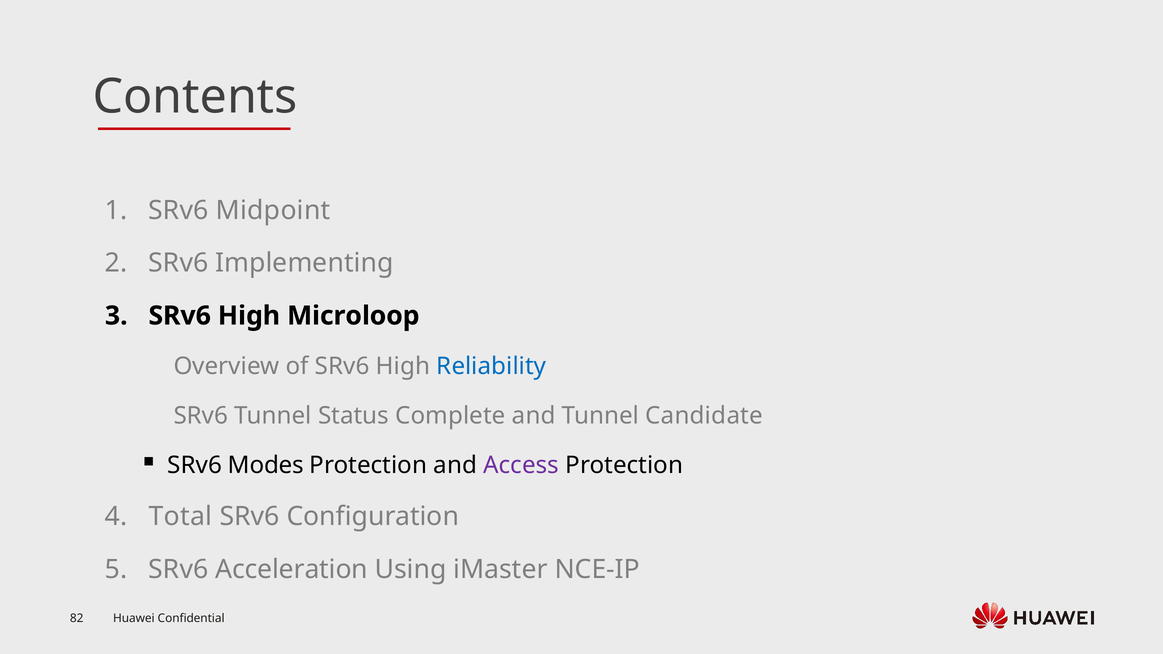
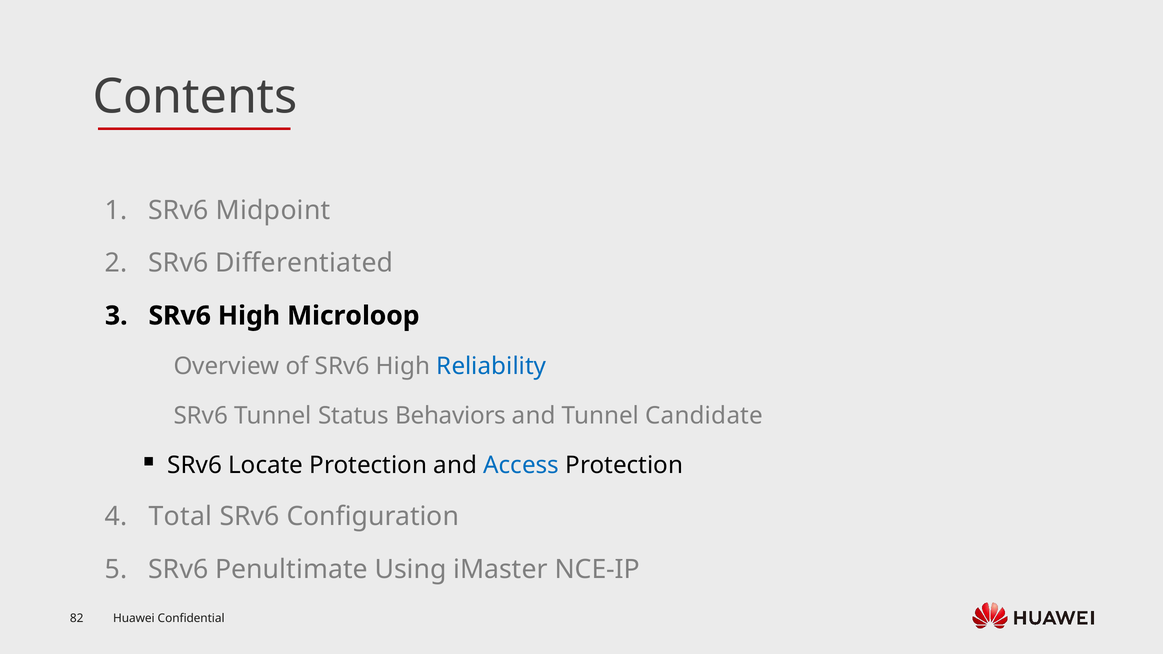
Implementing: Implementing -> Differentiated
Complete: Complete -> Behaviors
Modes: Modes -> Locate
Access colour: purple -> blue
Acceleration: Acceleration -> Penultimate
